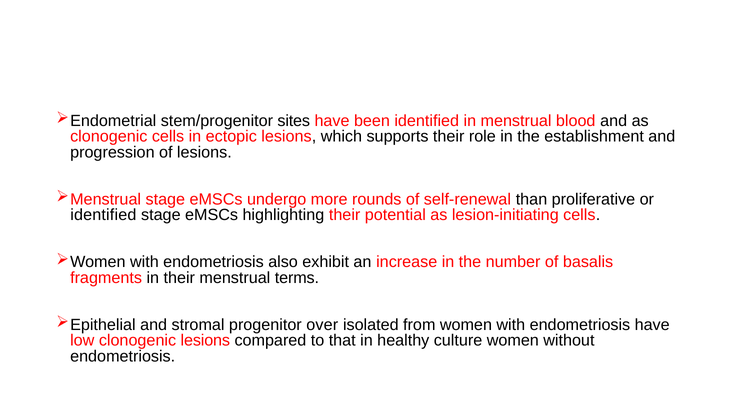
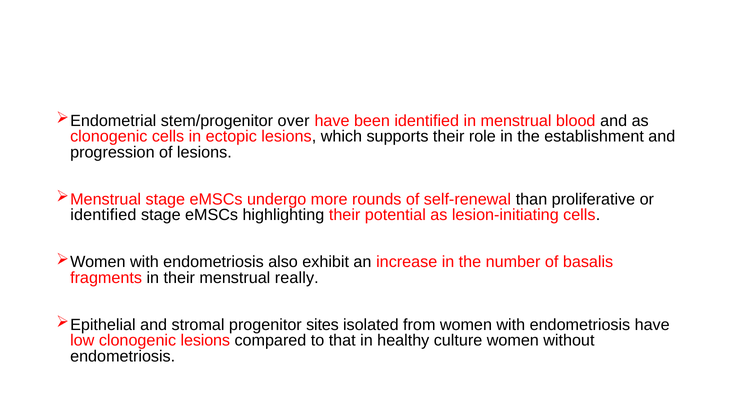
sites: sites -> over
terms: terms -> really
over: over -> sites
